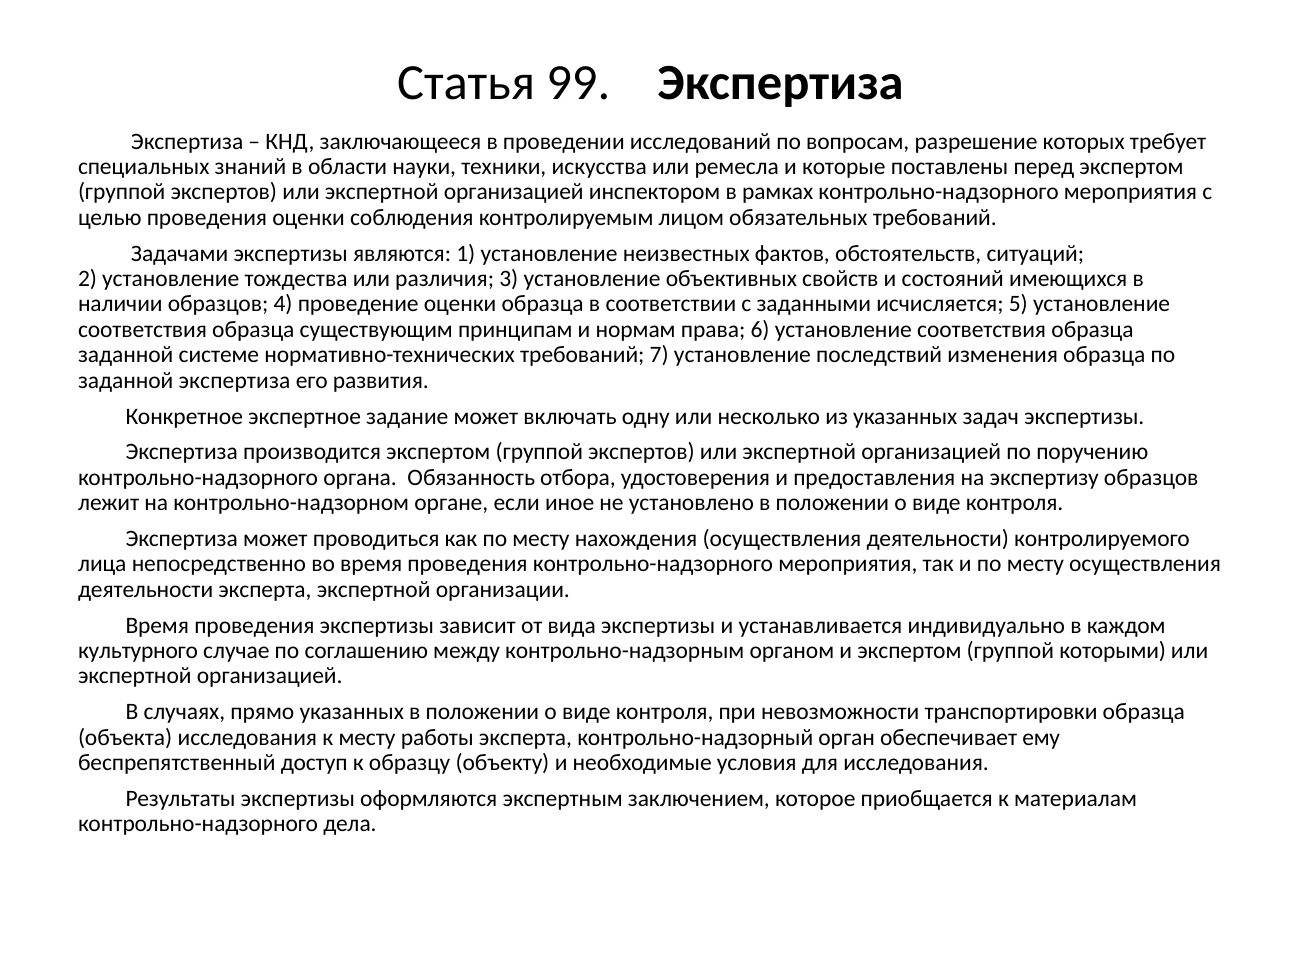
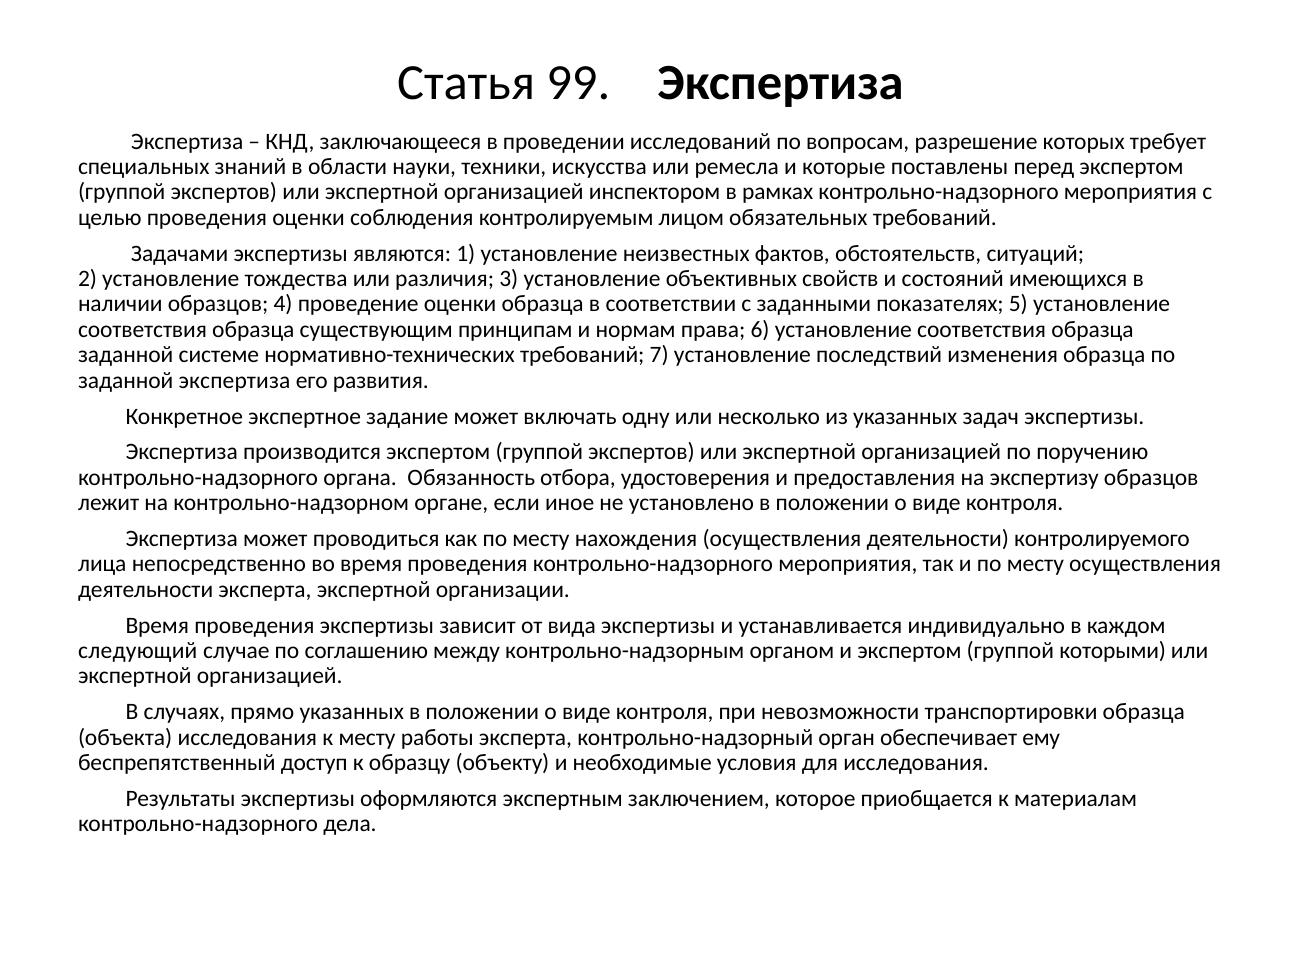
исчисляется: исчисляется -> показателях
культурного: культурного -> следующий
